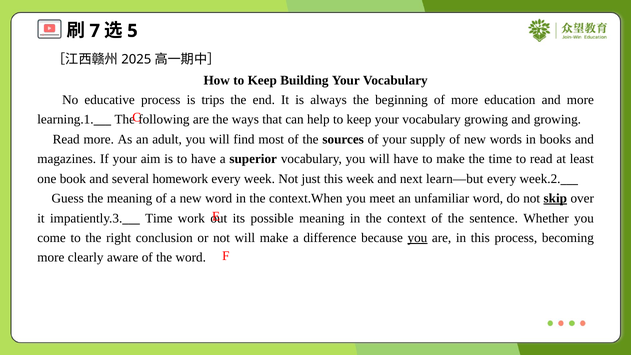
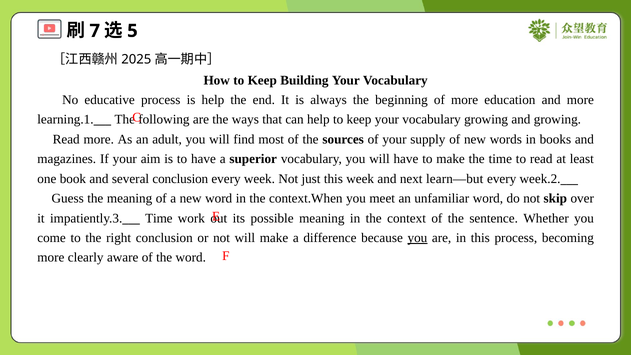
is trips: trips -> help
several homework: homework -> conclusion
skip underline: present -> none
